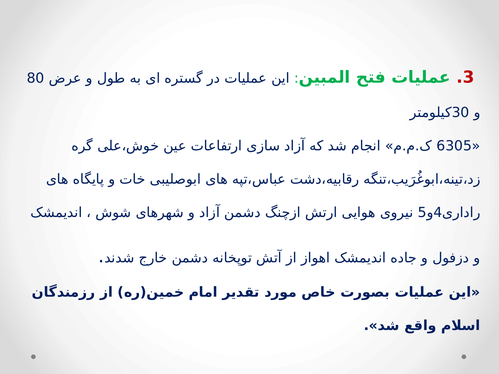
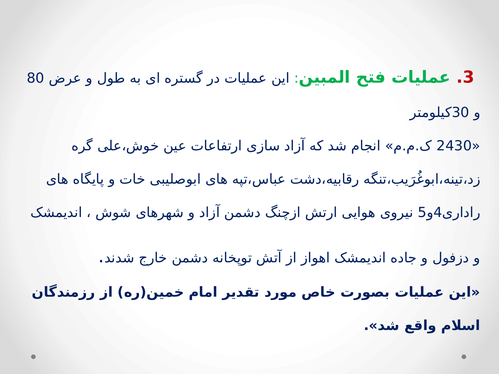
6305: 6305 -> 2430
